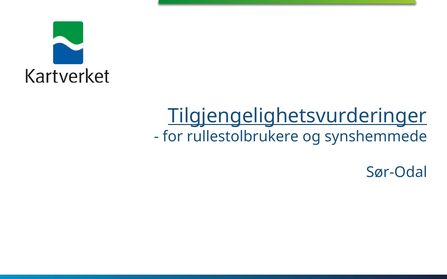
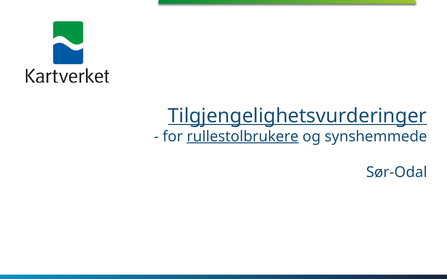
rullestolbrukere underline: none -> present
